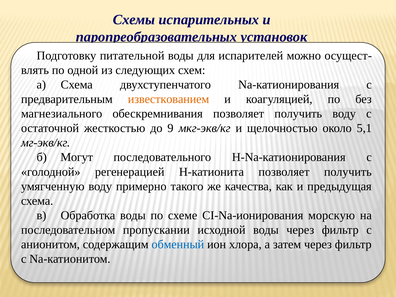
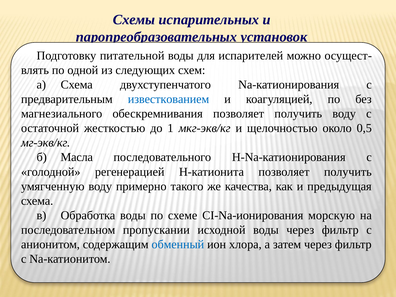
известкованием colour: orange -> blue
9: 9 -> 1
5,1: 5,1 -> 0,5
Могут: Могут -> Масла
